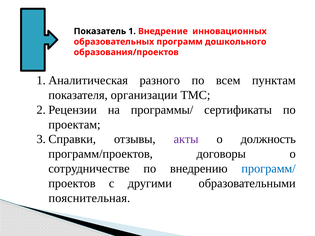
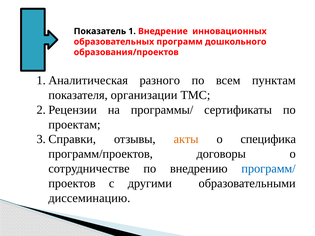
акты colour: purple -> orange
должность: должность -> специфика
пояснительная: пояснительная -> диссеминацию
